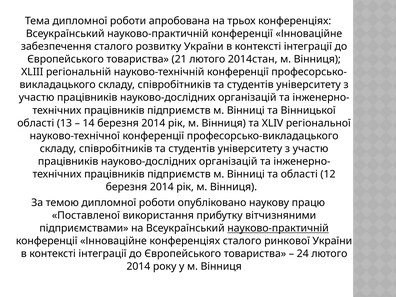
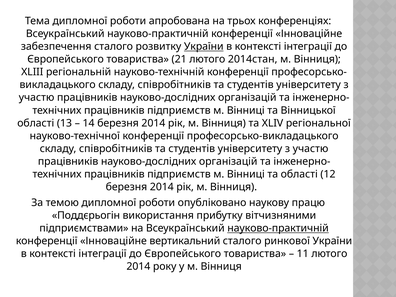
України at (204, 46) underline: none -> present
Поставленої: Поставленої -> Поддєрьогін
Інноваційне конференціях: конференціях -> вертикальний
24: 24 -> 11
